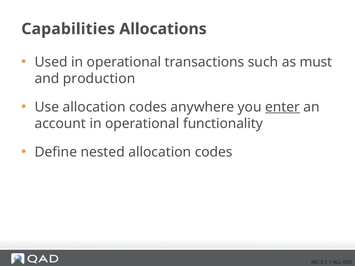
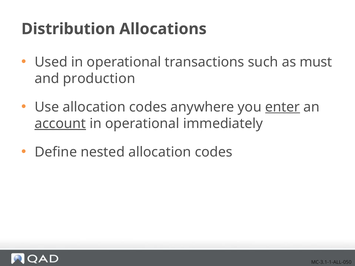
Capabilities: Capabilities -> Distribution
account underline: none -> present
functionality: functionality -> immediately
